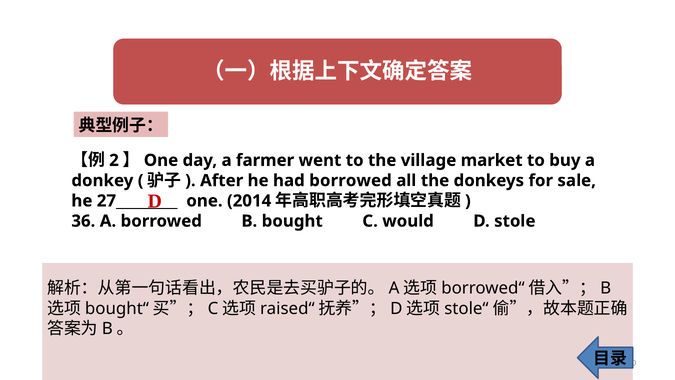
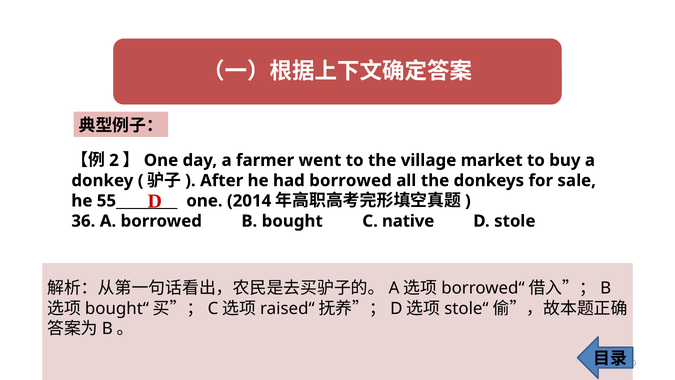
27: 27 -> 55
would: would -> native
